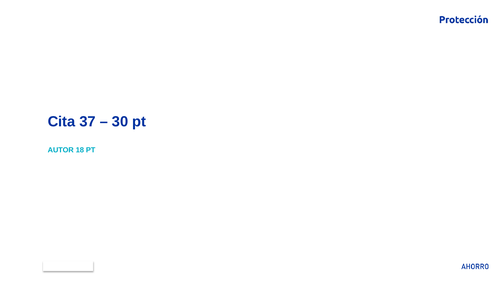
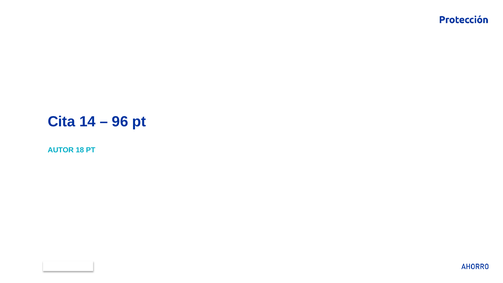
37: 37 -> 14
30: 30 -> 96
